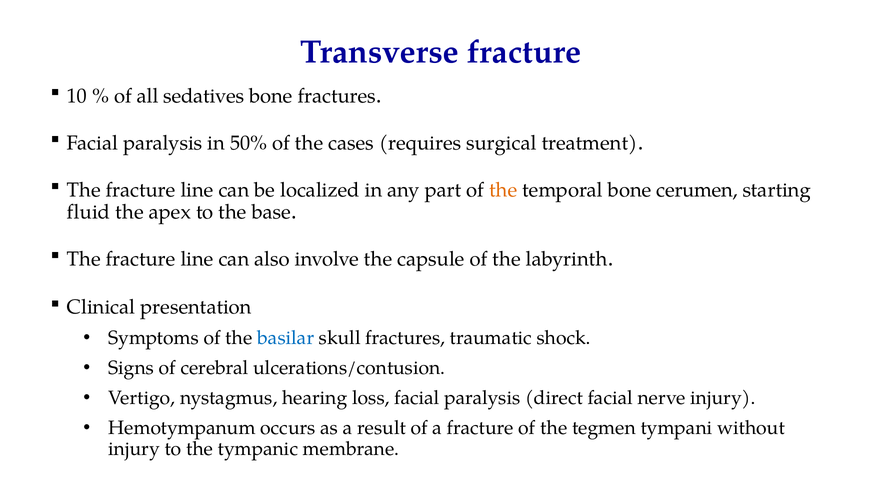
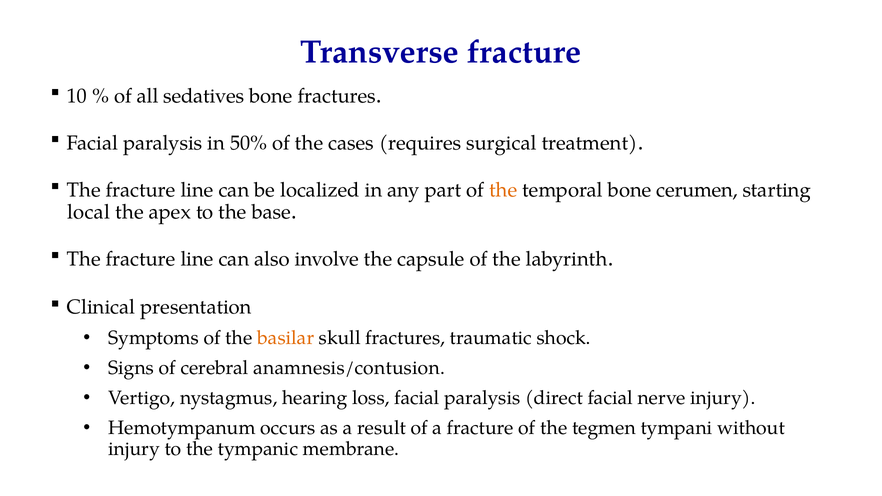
fluid: fluid -> local
basilar colour: blue -> orange
ulcerations/contusion: ulcerations/contusion -> anamnesis/contusion
